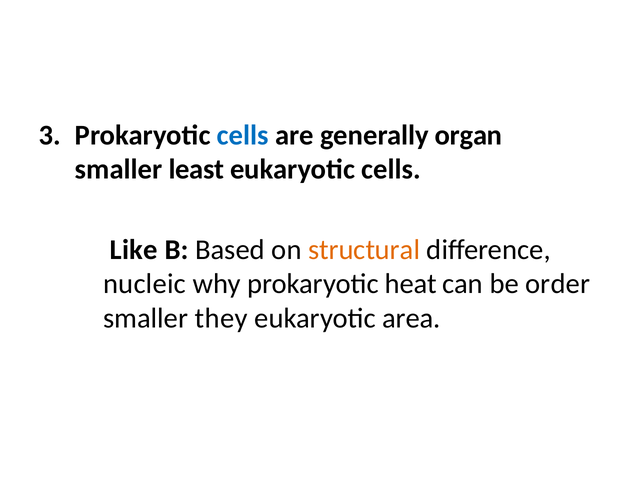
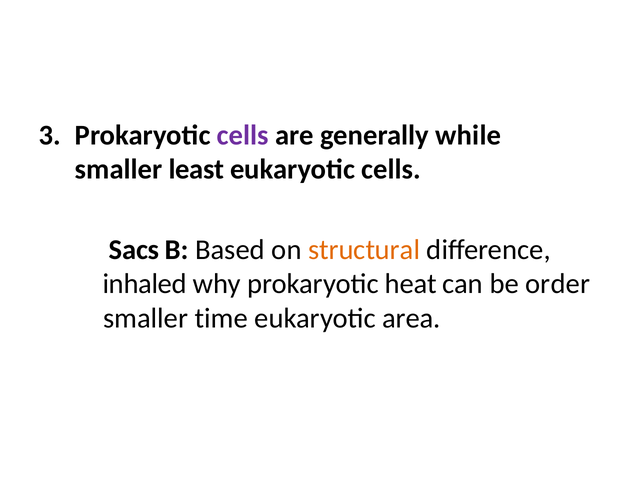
cells at (243, 135) colour: blue -> purple
organ: organ -> while
Like: Like -> Sacs
nucleic: nucleic -> inhaled
they: they -> time
